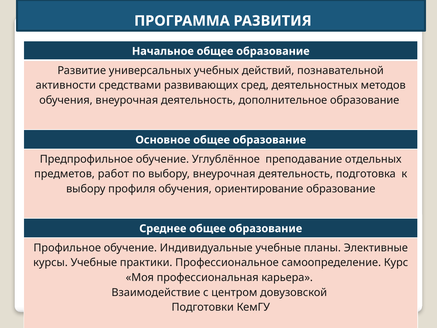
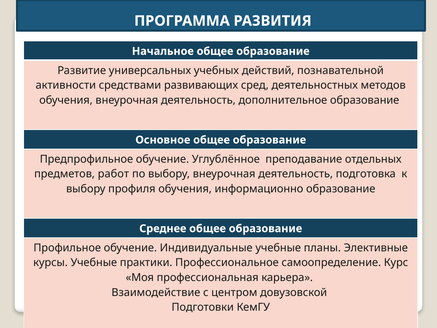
ориентирование: ориентирование -> информационно
